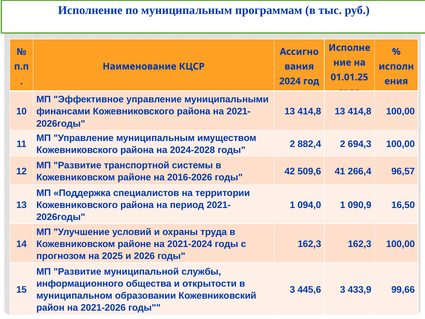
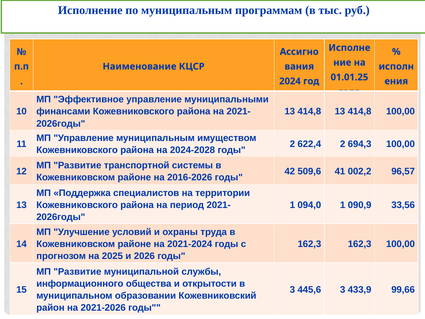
882,4: 882,4 -> 622,4
266,4: 266,4 -> 002,2
16,50: 16,50 -> 33,56
